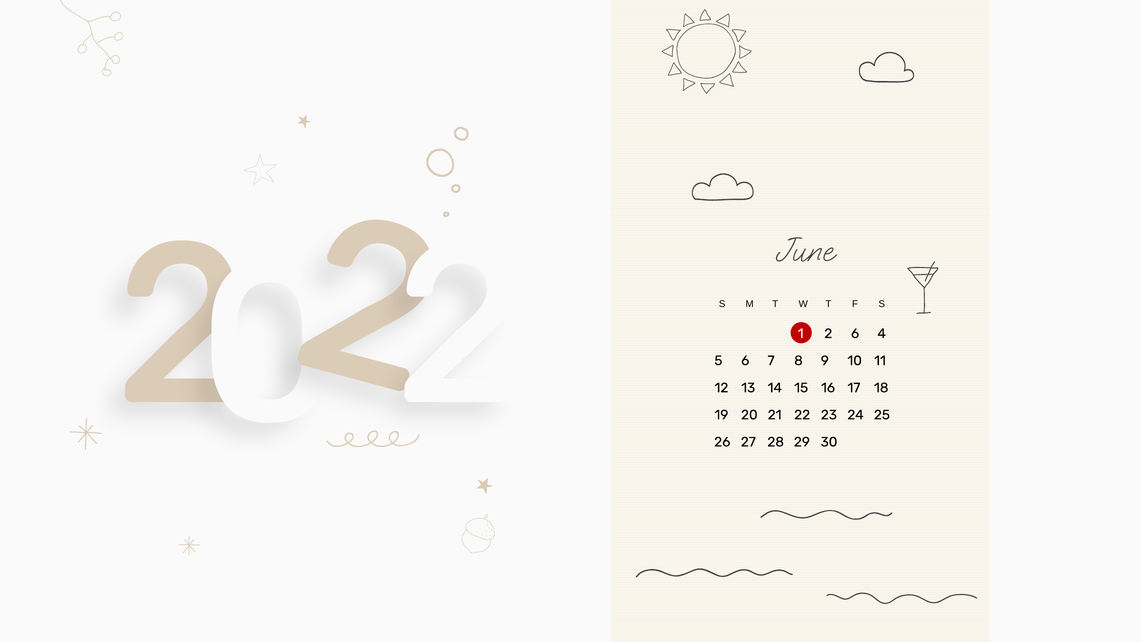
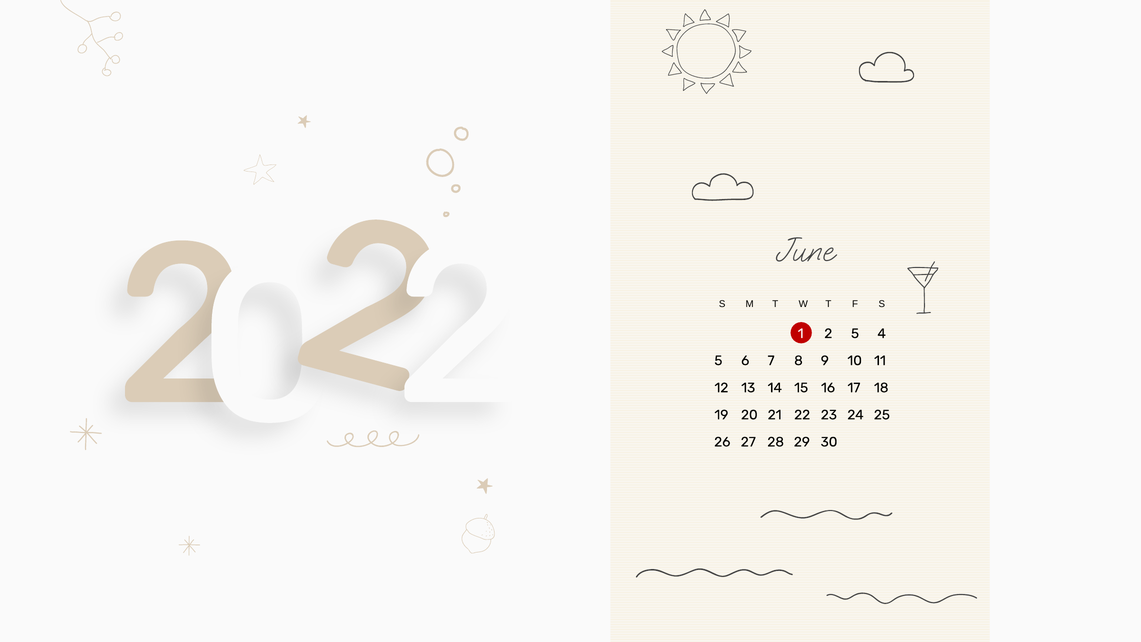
2 6: 6 -> 5
